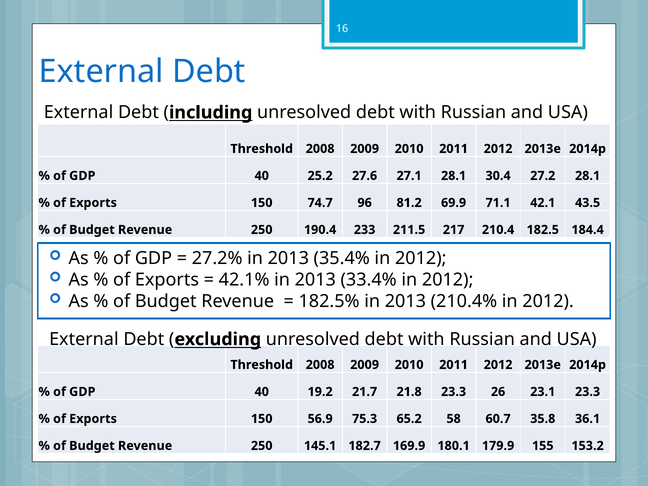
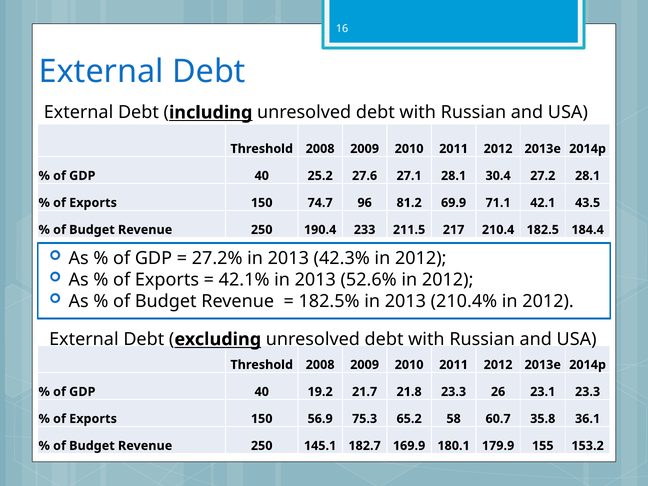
35.4%: 35.4% -> 42.3%
33.4%: 33.4% -> 52.6%
